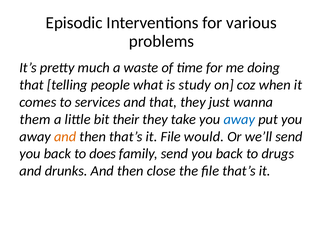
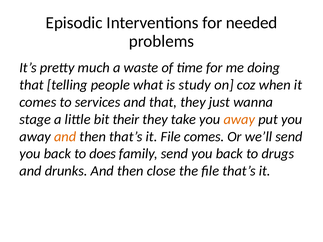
various: various -> needed
them: them -> stage
away at (239, 119) colour: blue -> orange
File would: would -> comes
